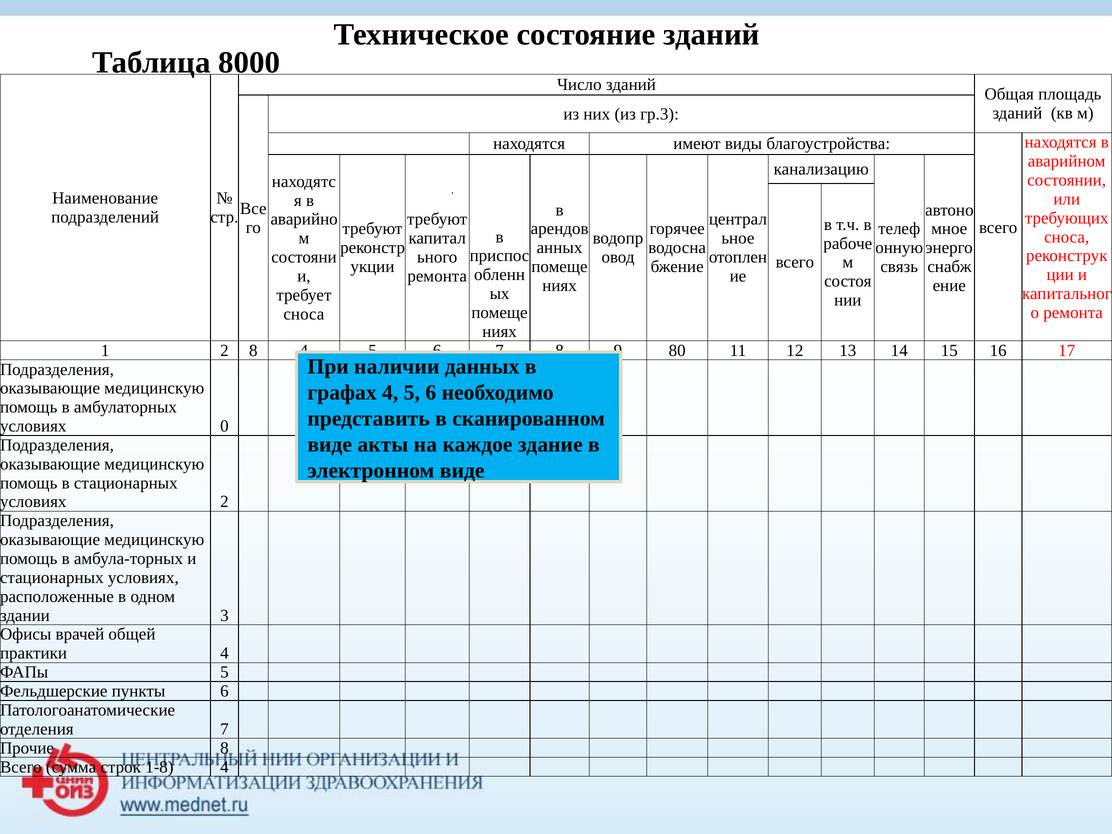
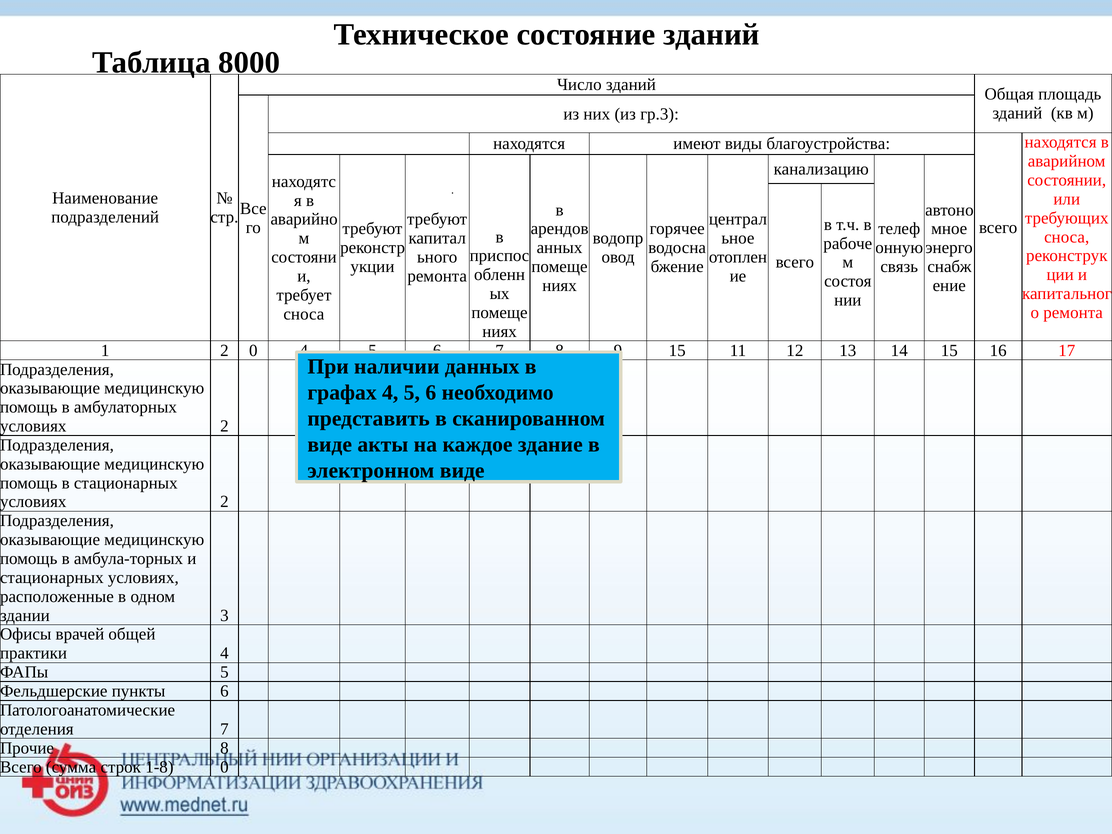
2 8: 8 -> 0
80 at (677, 350): 80 -> 15
0 at (224, 426): 0 -> 2
1-8 4: 4 -> 0
